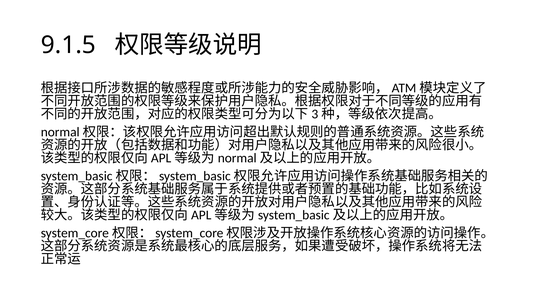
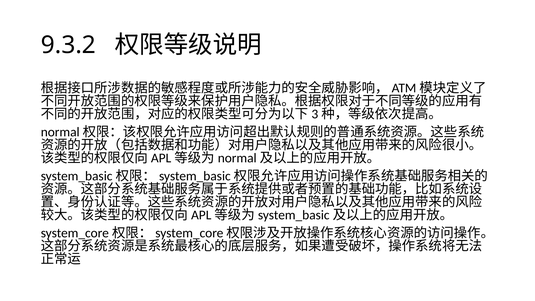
9.1.5: 9.1.5 -> 9.3.2
